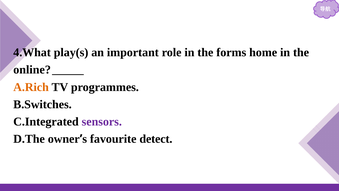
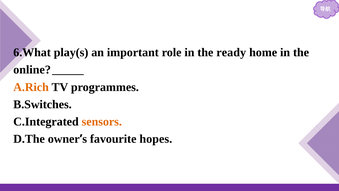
4.What: 4.What -> 6.What
forms: forms -> ready
sensors colour: purple -> orange
detect: detect -> hopes
